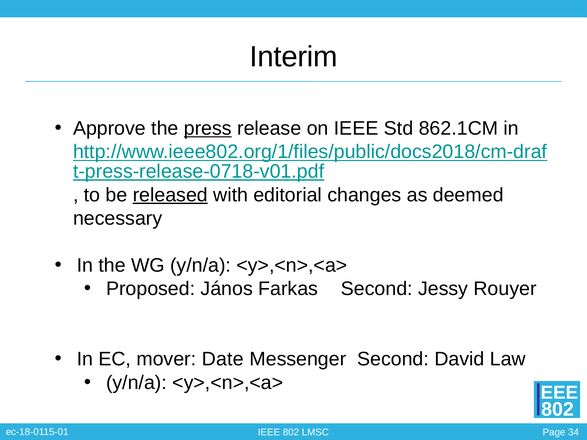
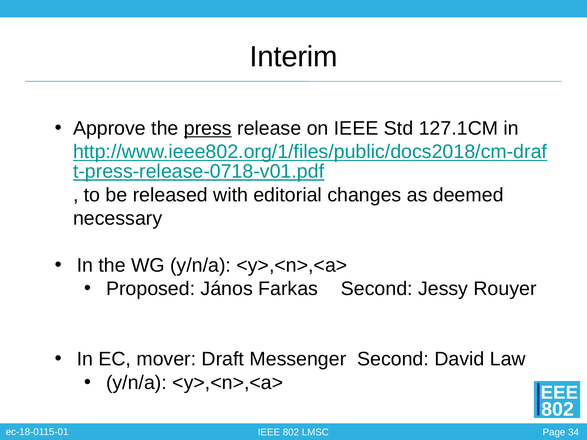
862.1CM: 862.1CM -> 127.1CM
released underline: present -> none
Date: Date -> Draft
